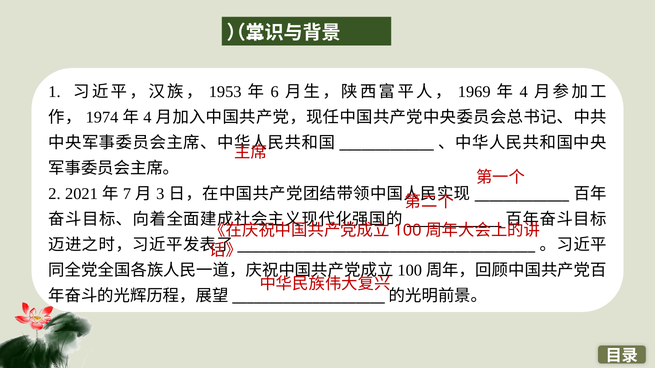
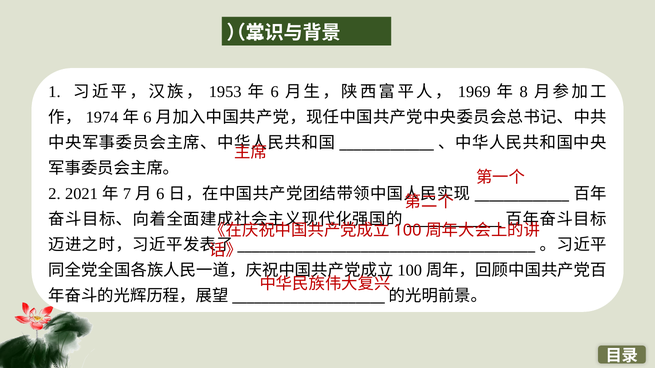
4 at (524, 92): 4 -> 8
4 at (147, 118): 4 -> 6
3 at (160, 194): 3 -> 6
